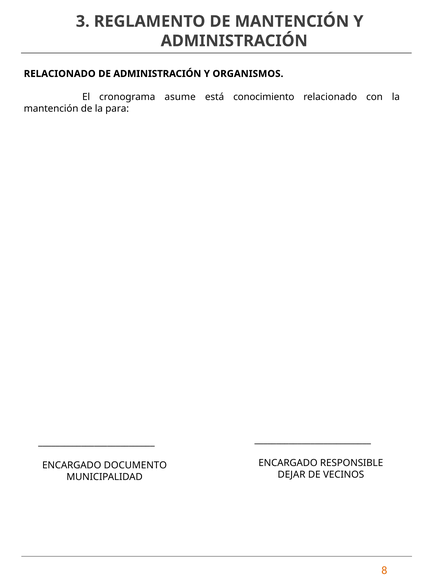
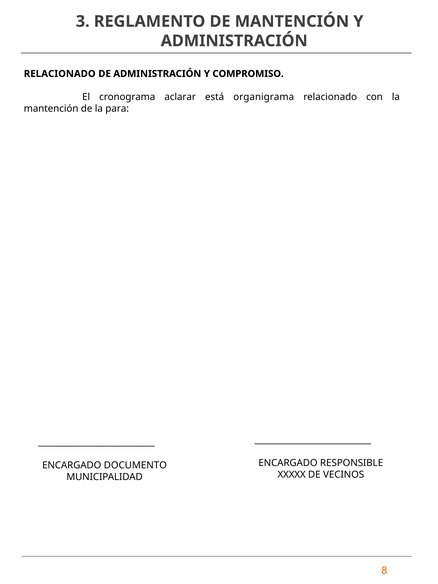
ORGANISMOS: ORGANISMOS -> COMPROMISO
asume: asume -> aclarar
conocimiento: conocimiento -> organigrama
DEJAR: DEJAR -> XXXXX
